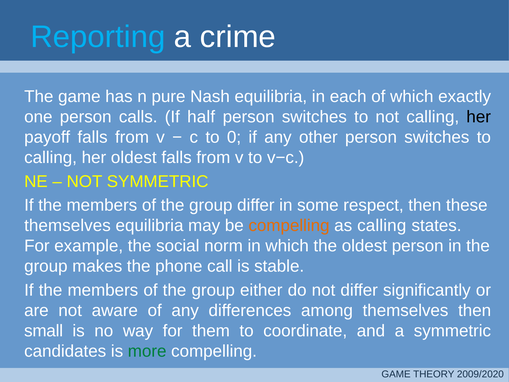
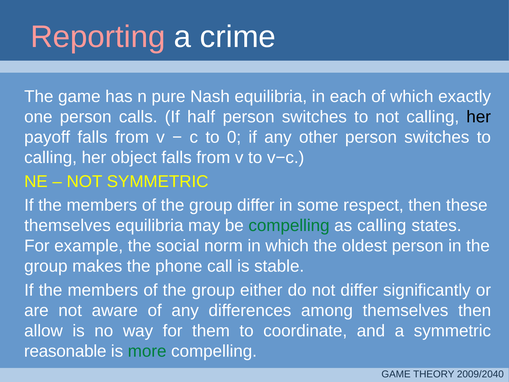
Reporting colour: light blue -> pink
her oldest: oldest -> object
compelling at (289, 225) colour: orange -> green
small: small -> allow
candidates: candidates -> reasonable
2009/2020: 2009/2020 -> 2009/2040
